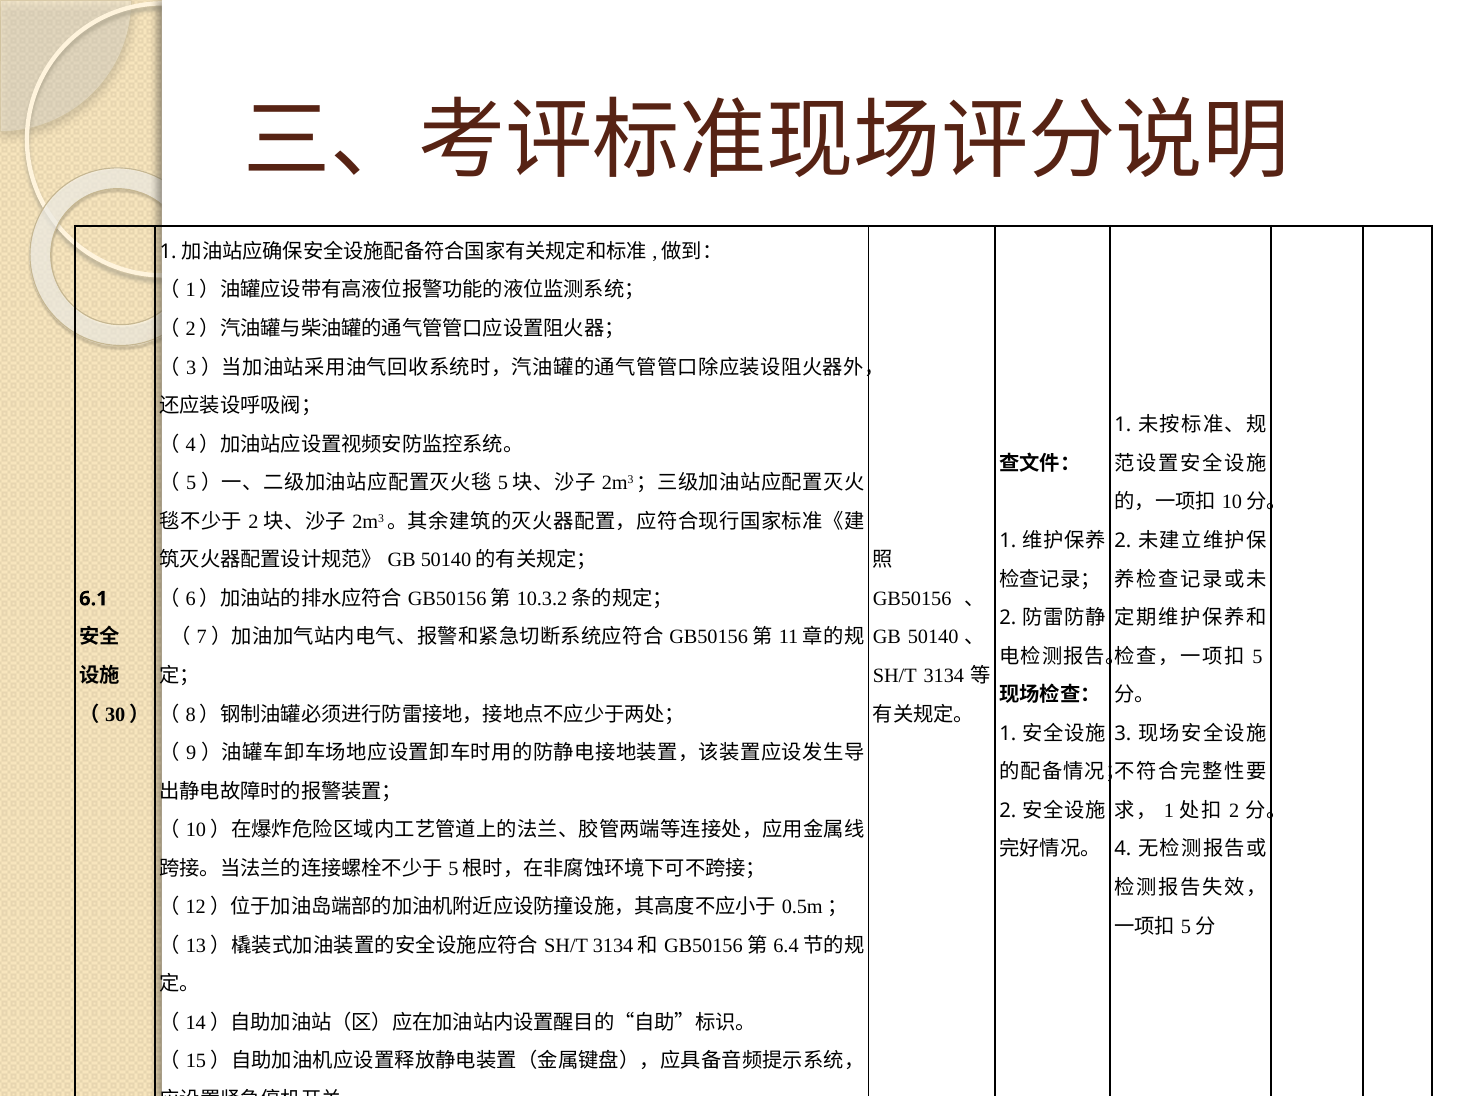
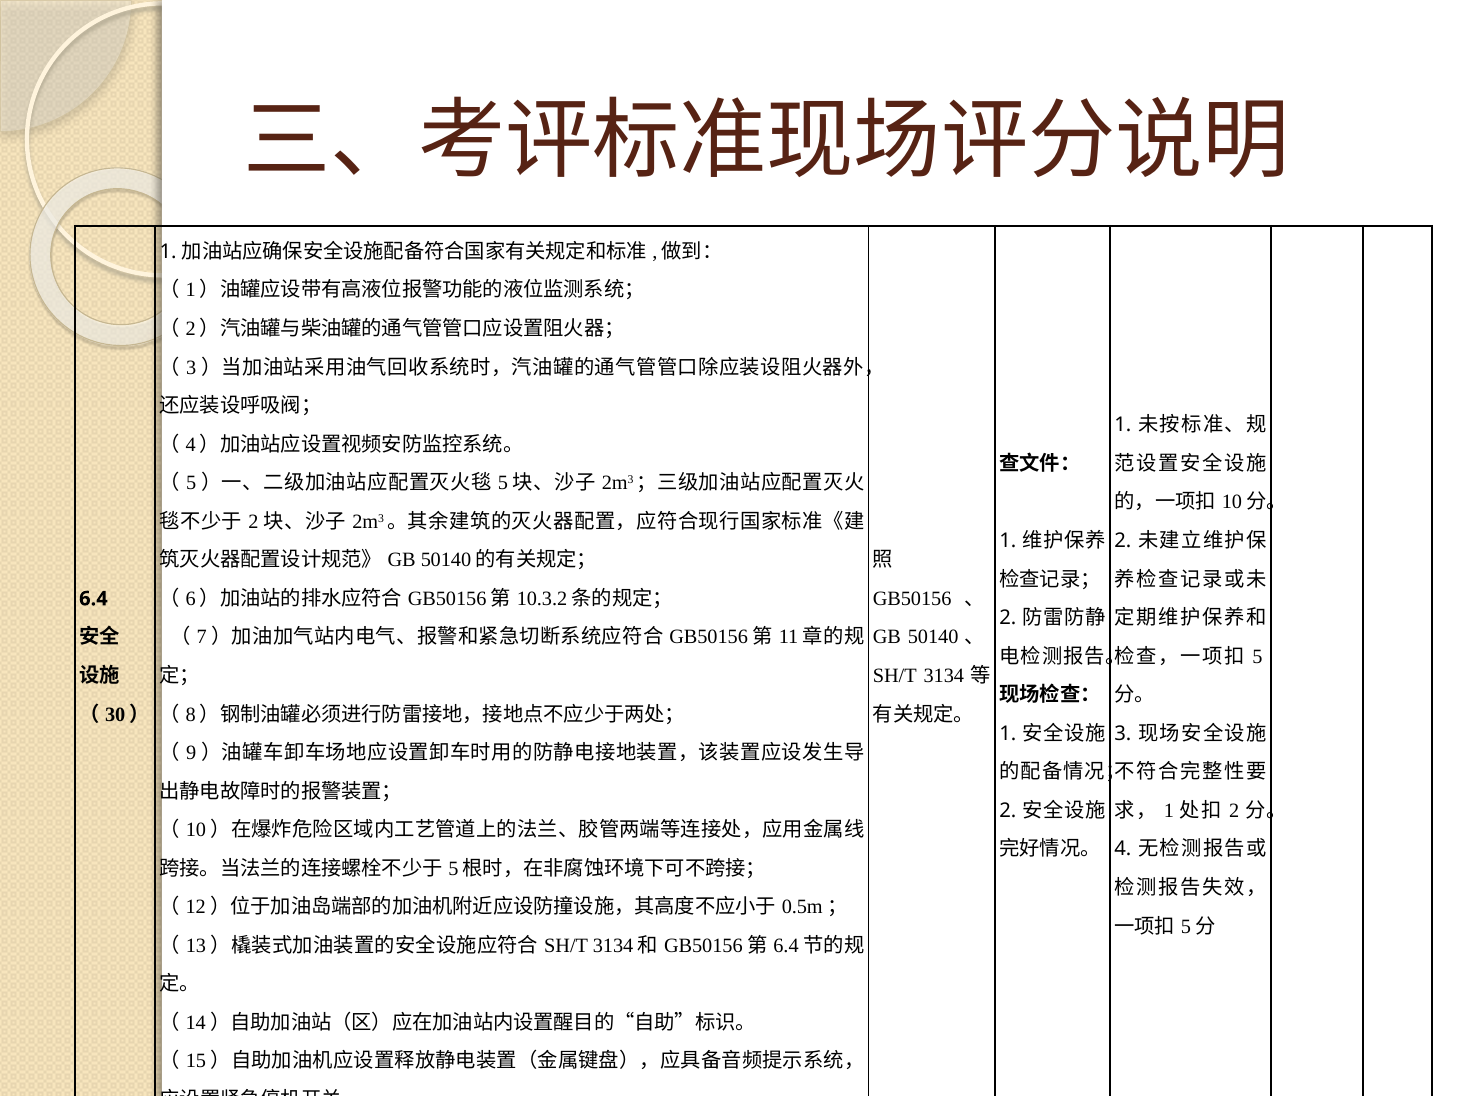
6.1: 6.1 -> 6.4
